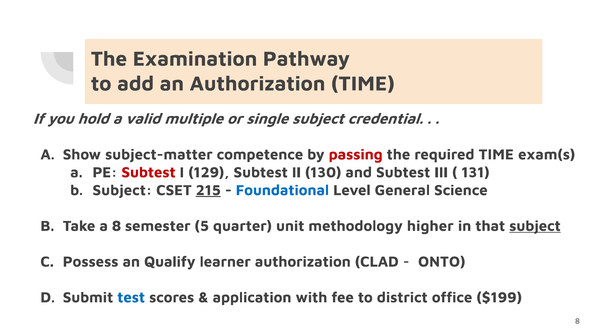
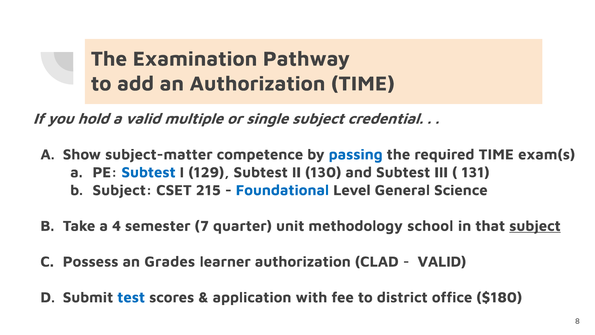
passing colour: red -> blue
Subtest at (149, 172) colour: red -> blue
215 underline: present -> none
a 8: 8 -> 4
5: 5 -> 7
higher: higher -> school
Qualify: Qualify -> Grades
ONTO at (442, 261): ONTO -> VALID
$199: $199 -> $180
